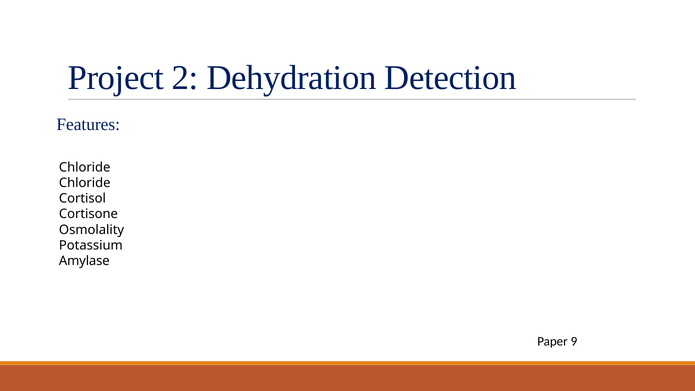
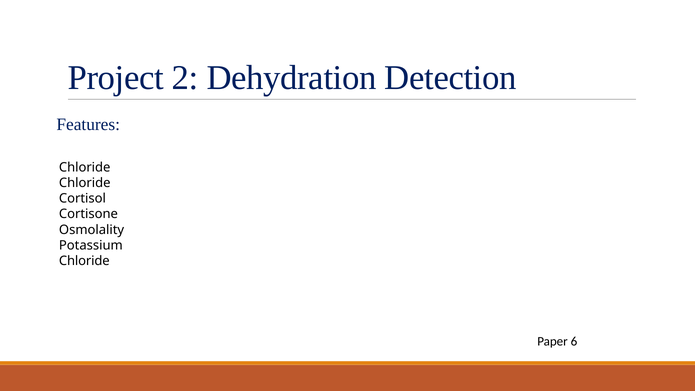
Amylase at (84, 261): Amylase -> Chloride
9: 9 -> 6
